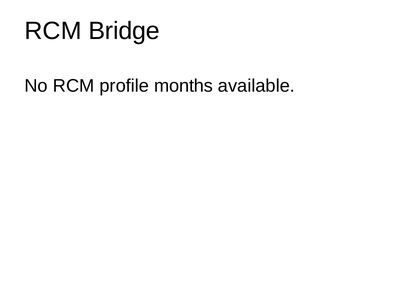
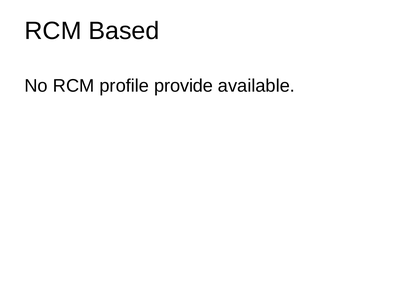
Bridge: Bridge -> Based
months: months -> provide
